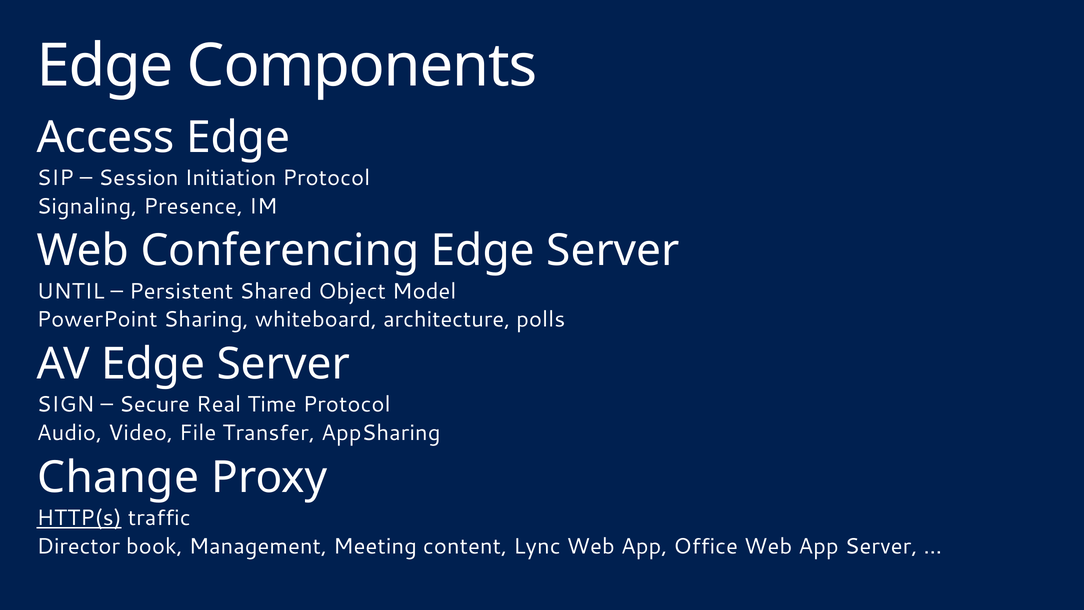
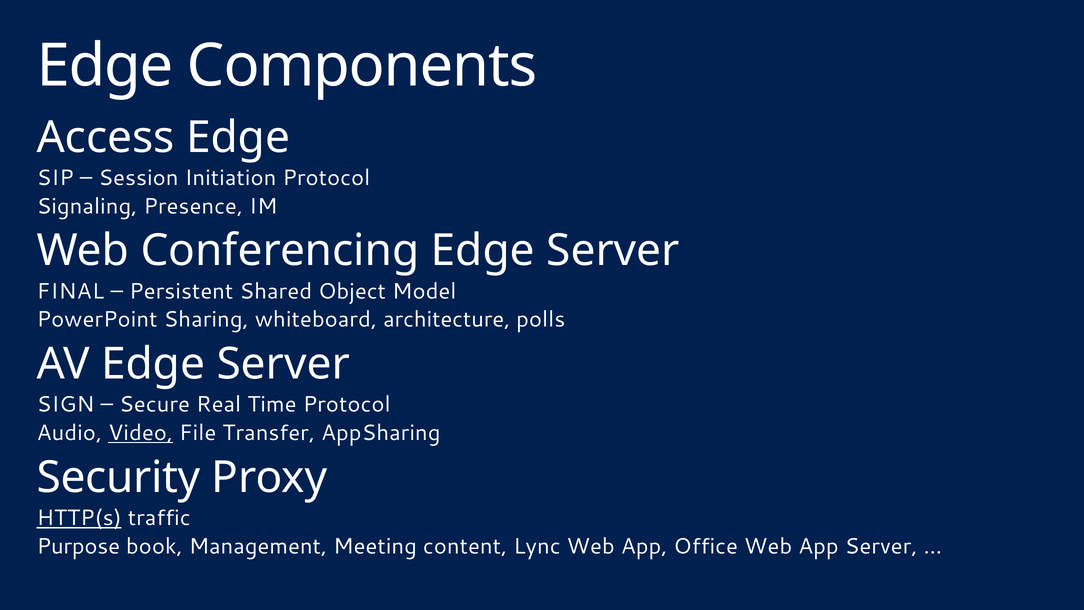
UNTIL: UNTIL -> FINAL
Video underline: none -> present
Change: Change -> Security
Director: Director -> Purpose
